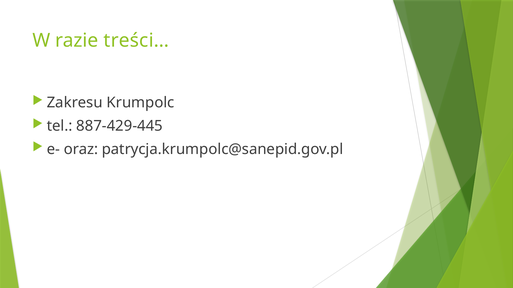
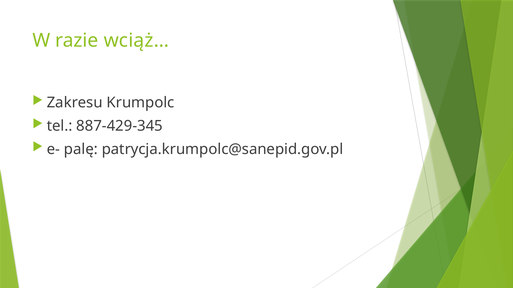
treści…: treści… -> wciąż…
887-429-445: 887-429-445 -> 887-429-345
oraz: oraz -> palę
